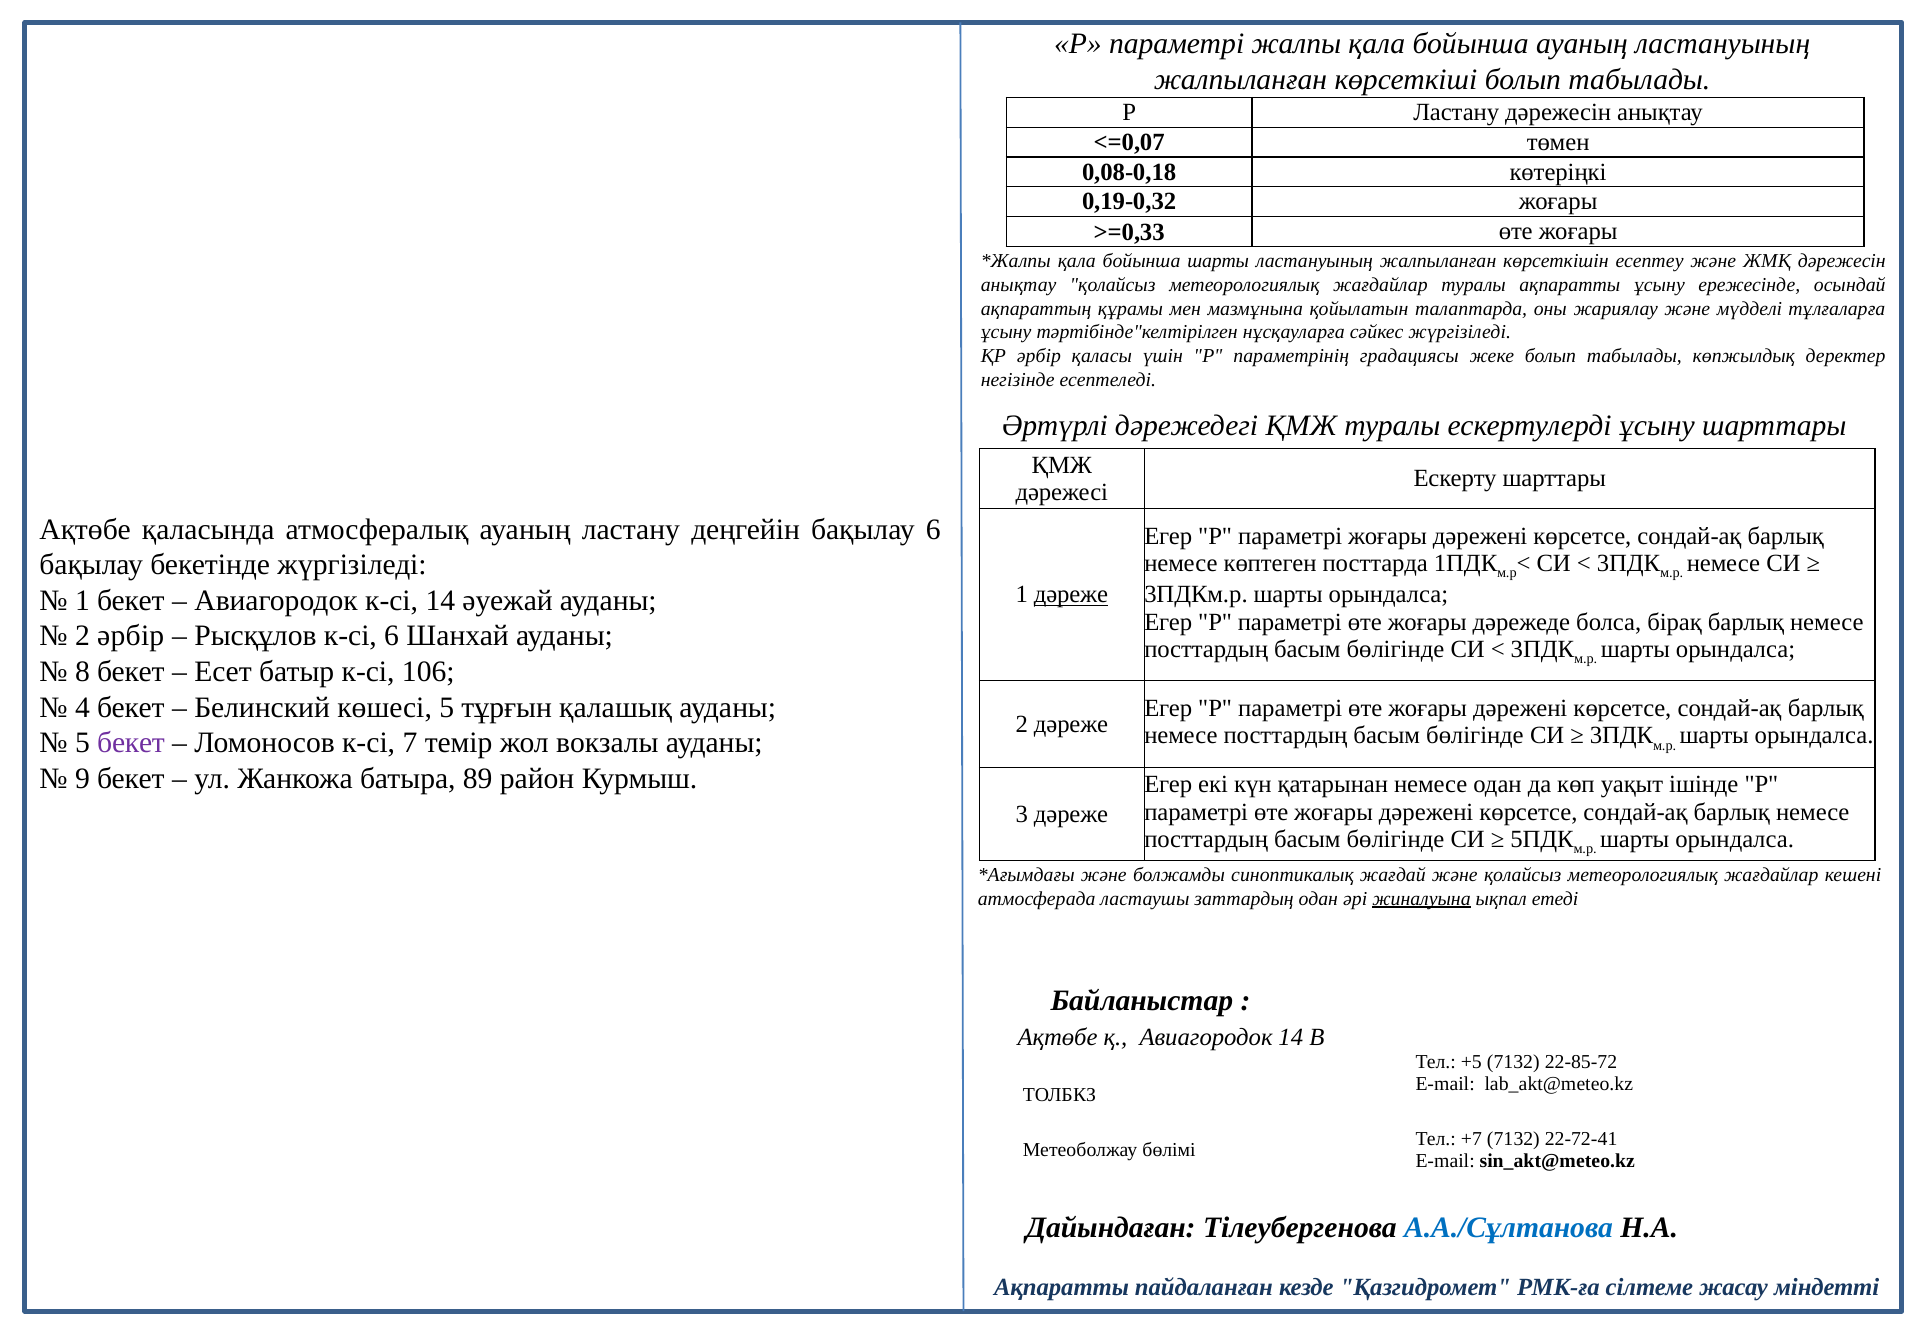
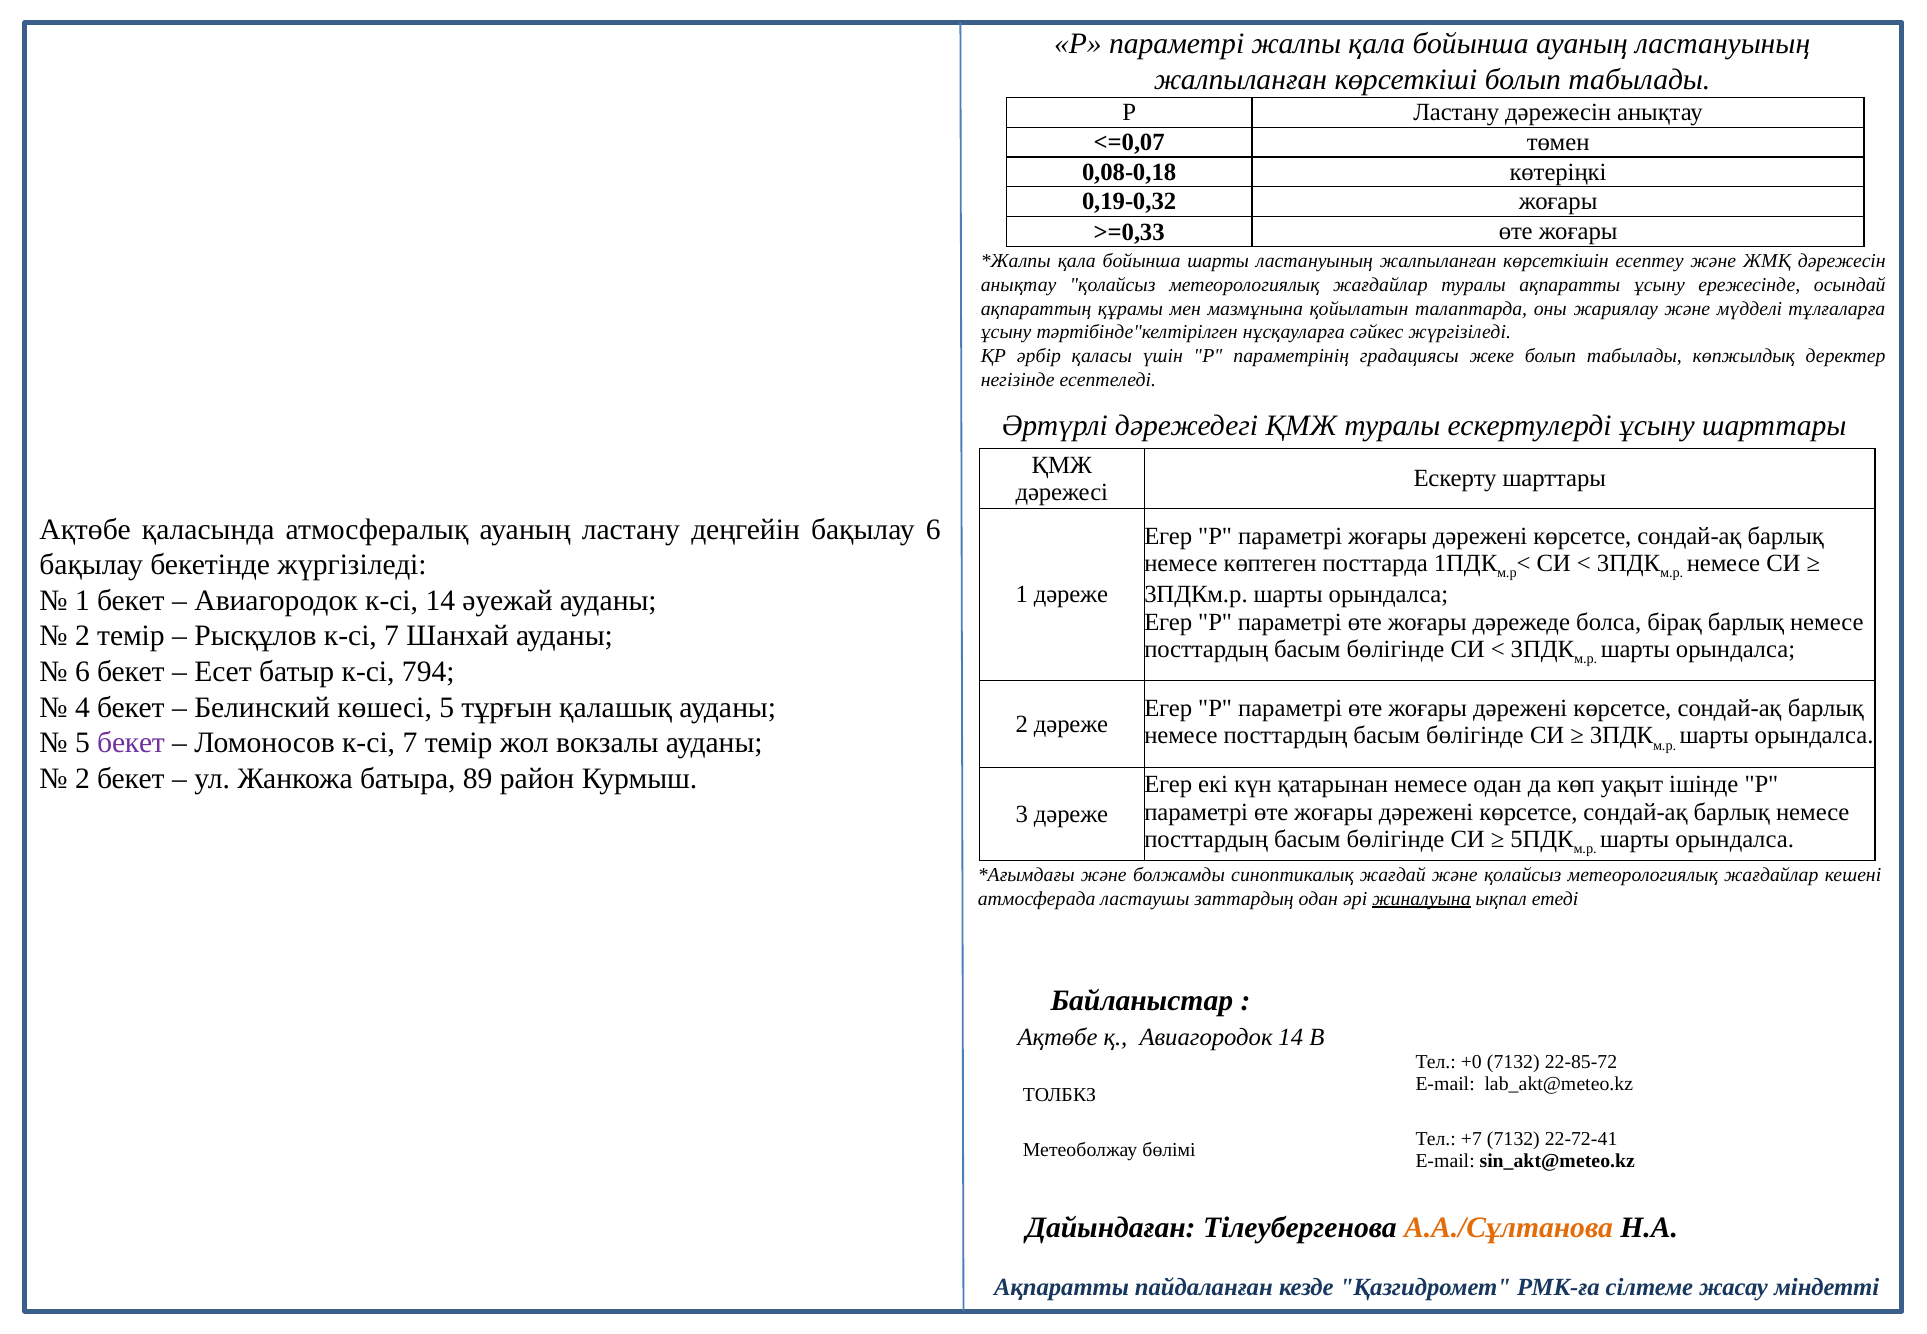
дәреже at (1071, 595) underline: present -> none
2 әрбір: әрбір -> темір
Рысқұлов к-сі 6: 6 -> 7
8 at (82, 672): 8 -> 6
106: 106 -> 794
9 at (82, 779): 9 -> 2
+5: +5 -> +0
А.А./Сұлтанова colour: blue -> orange
